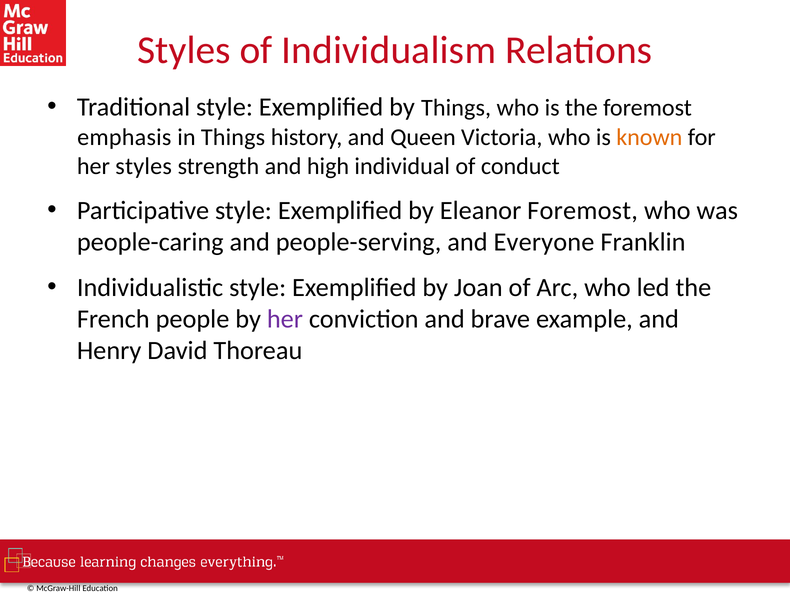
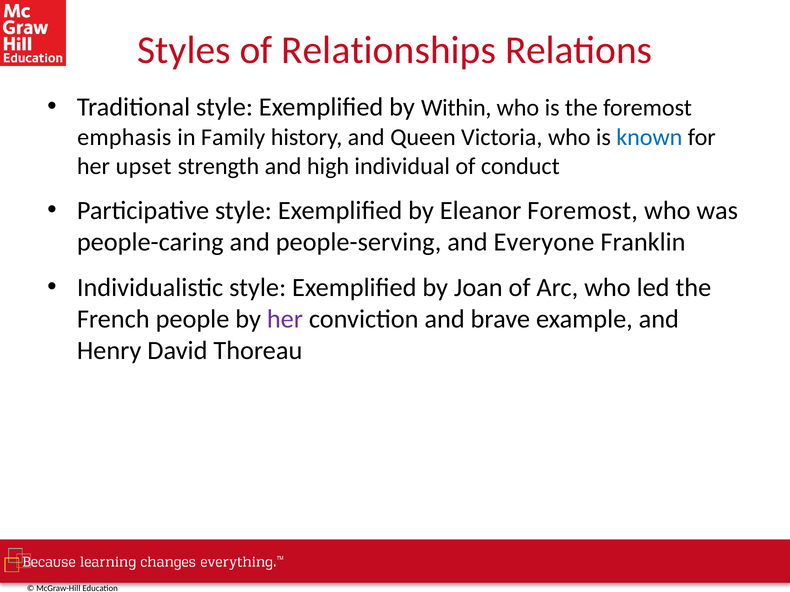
Individualism: Individualism -> Relationships
by Things: Things -> Within
in Things: Things -> Family
known colour: orange -> blue
her styles: styles -> upset
